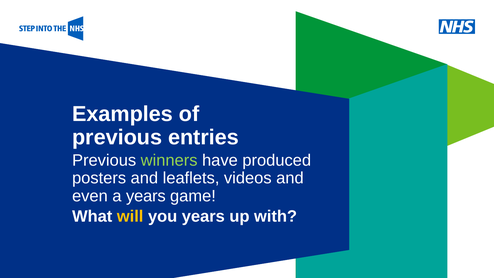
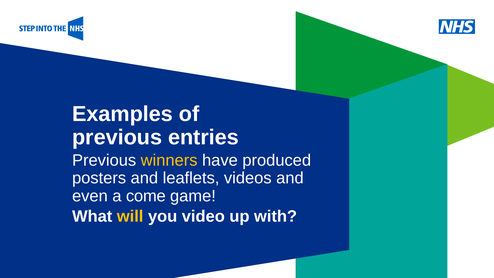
winners colour: light green -> yellow
a years: years -> come
you years: years -> video
